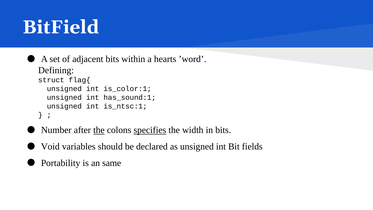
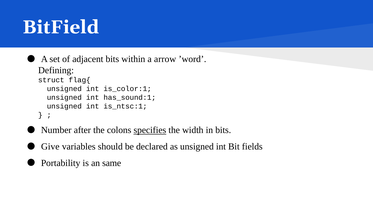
hearts: hearts -> arrow
the at (99, 130) underline: present -> none
Void: Void -> Give
